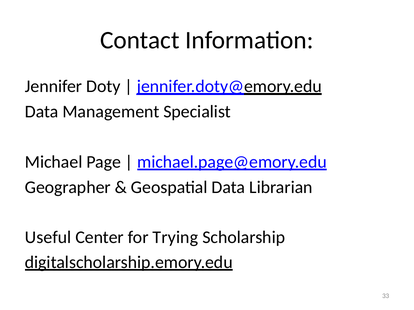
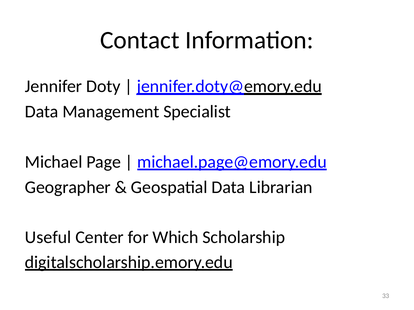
Trying: Trying -> Which
